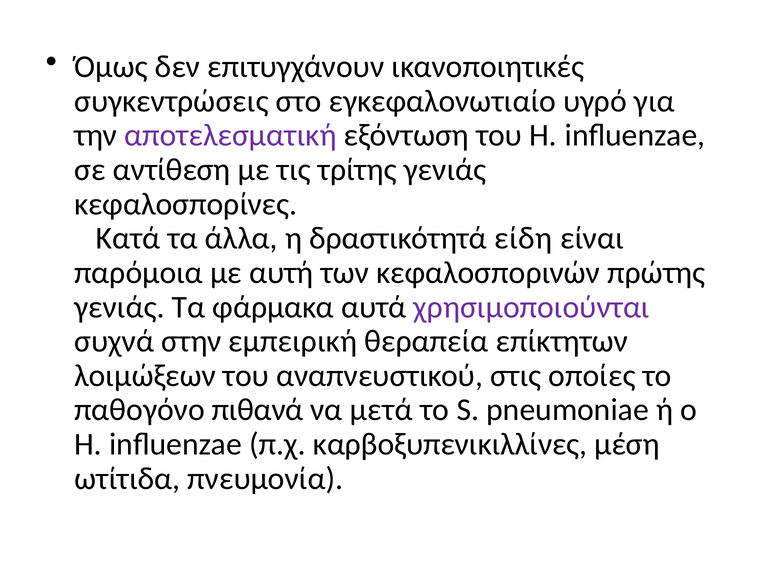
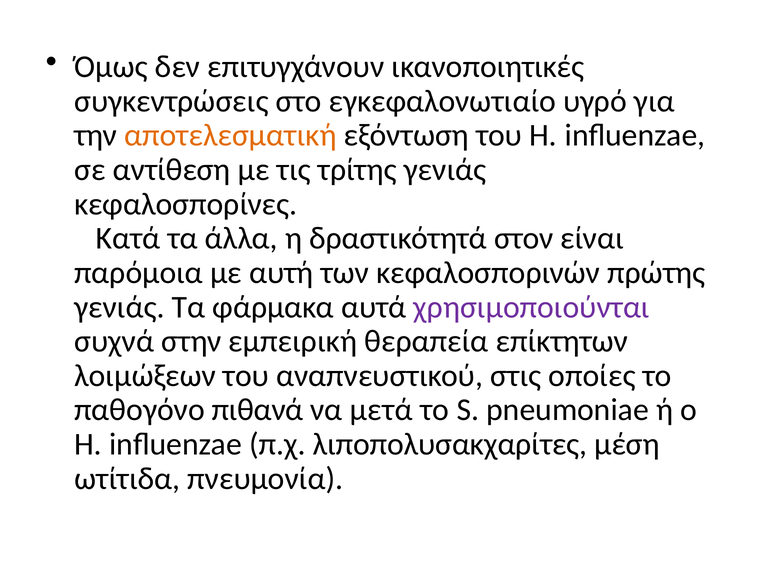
αποτελεσματική colour: purple -> orange
είδη: είδη -> στον
καρβοξυπενικιλλίνες: καρβοξυπενικιλλίνες -> λιποπολυσακχαρίτες
